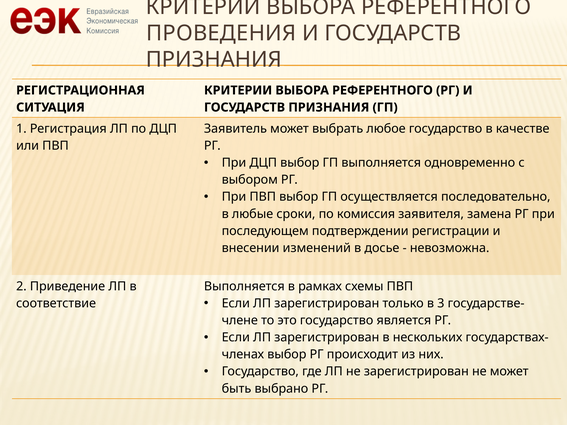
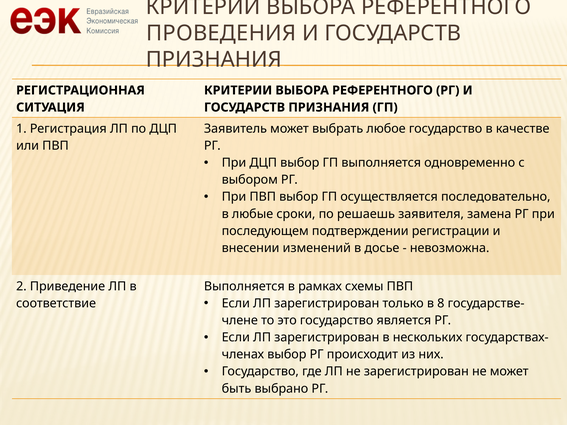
комиссия: комиссия -> решаешь
3: 3 -> 8
